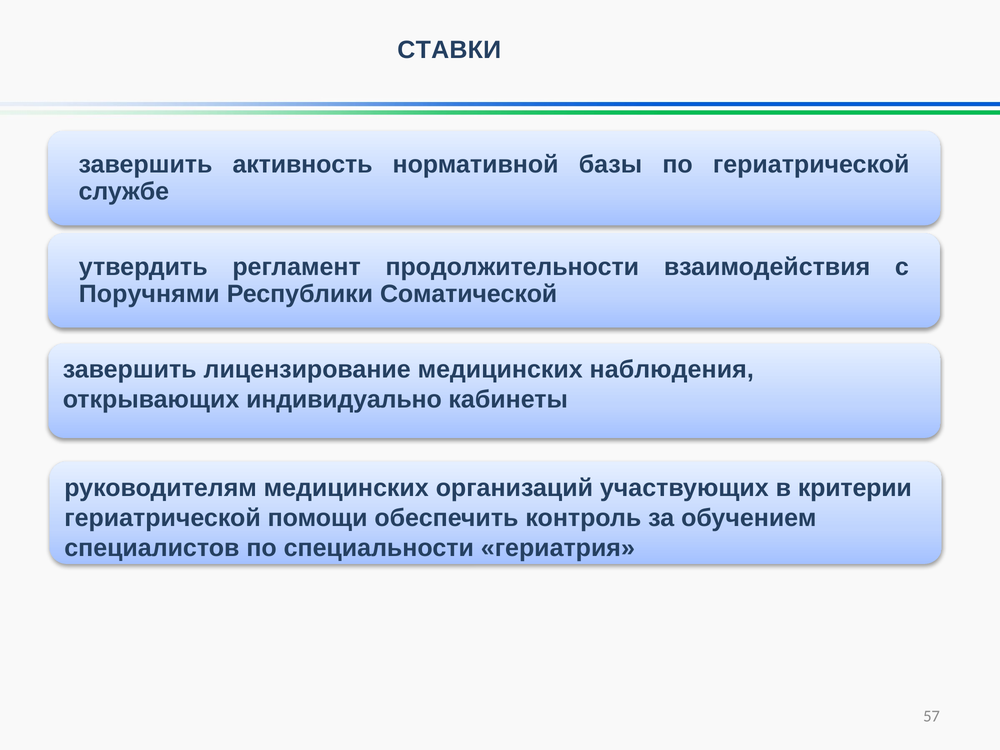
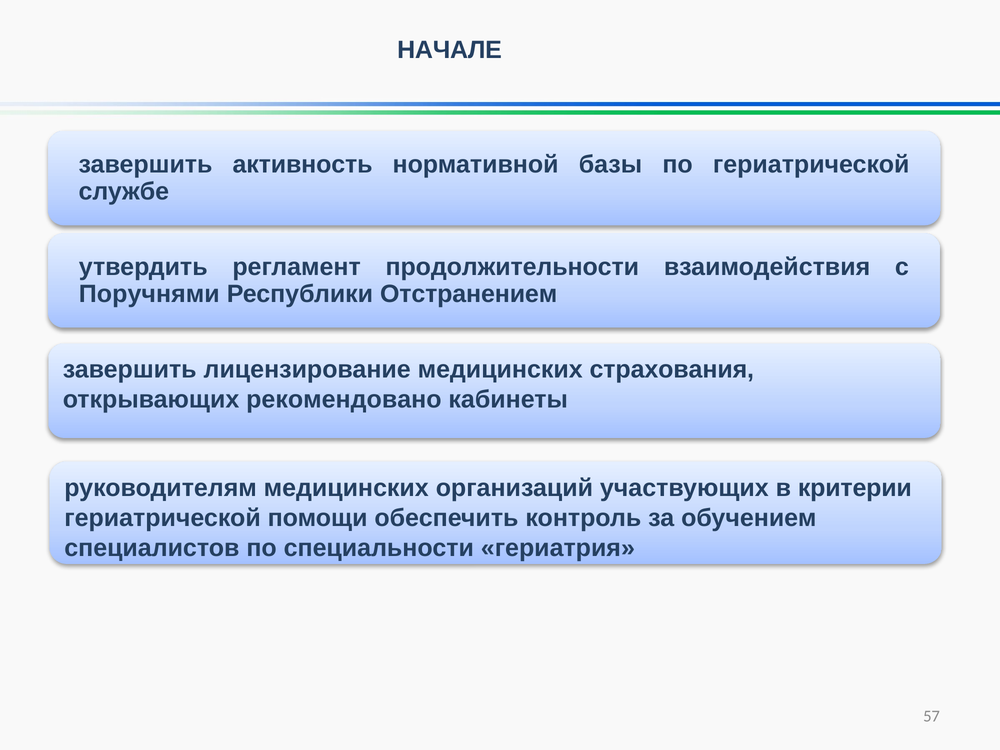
СТАВКИ: СТАВКИ -> НАЧАЛЕ
Соматической: Соматической -> Отстранением
наблюдения: наблюдения -> страхования
индивидуально: индивидуально -> рекомендовано
